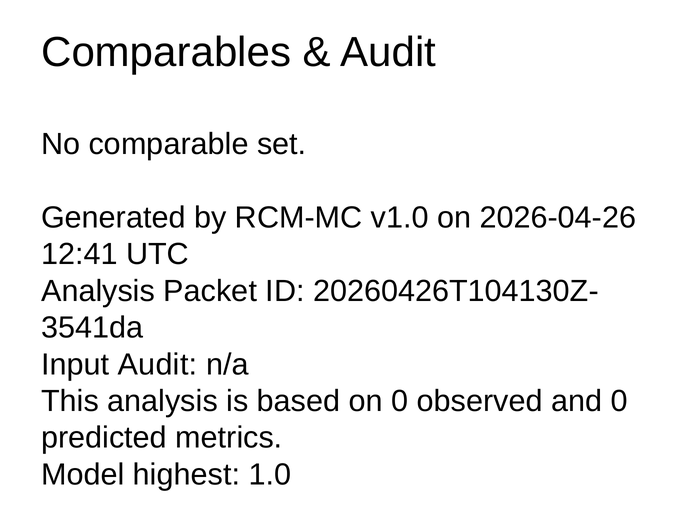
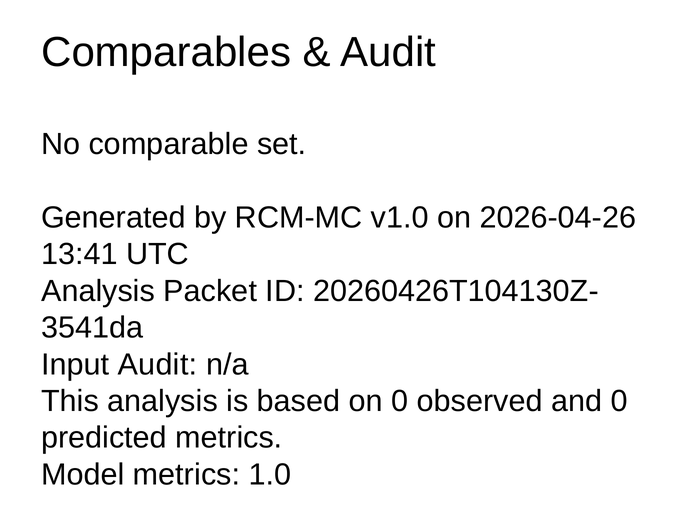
12:41: 12:41 -> 13:41
Model highest: highest -> metrics
